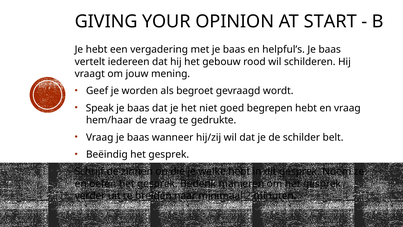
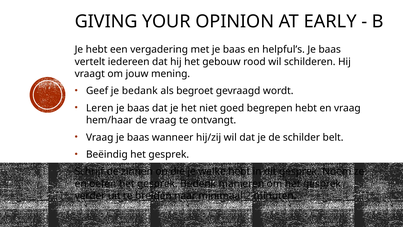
START: START -> EARLY
worden: worden -> bedank
Speak: Speak -> Leren
gedrukte: gedrukte -> ontvangt
